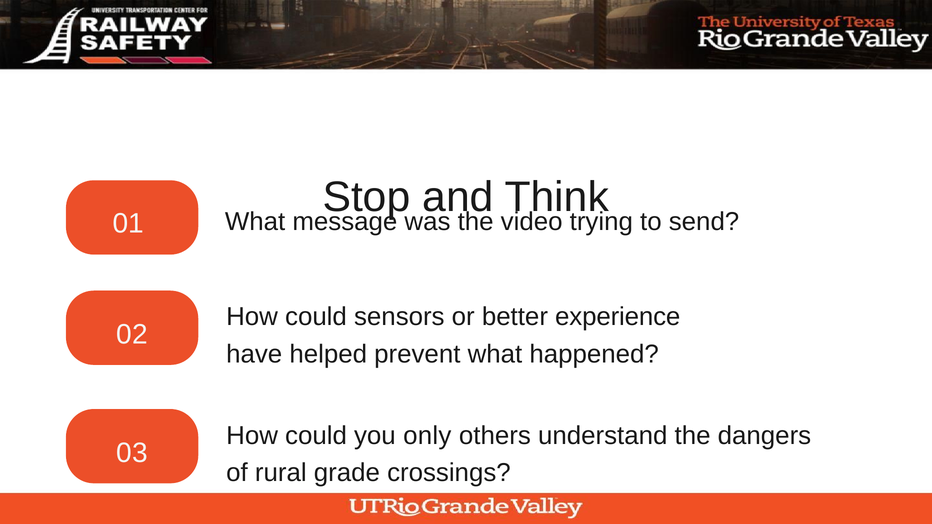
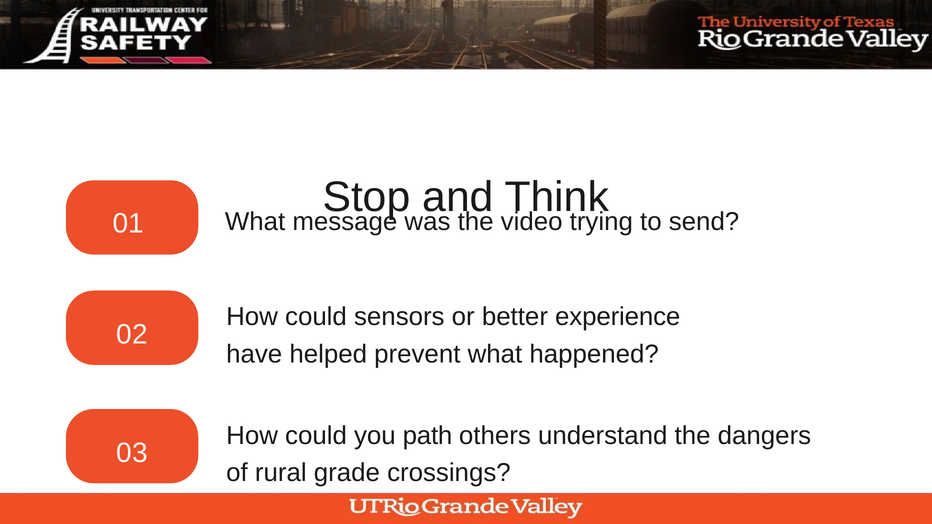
only: only -> path
